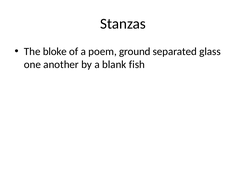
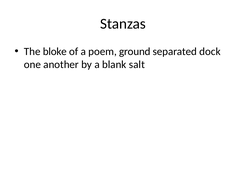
glass: glass -> dock
fish: fish -> salt
